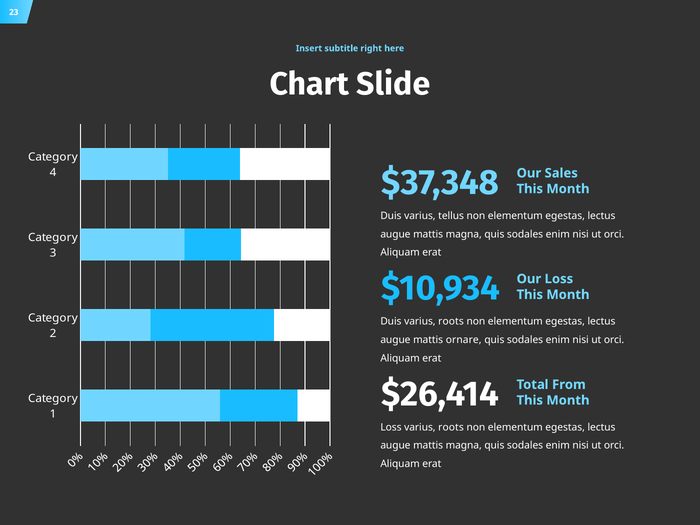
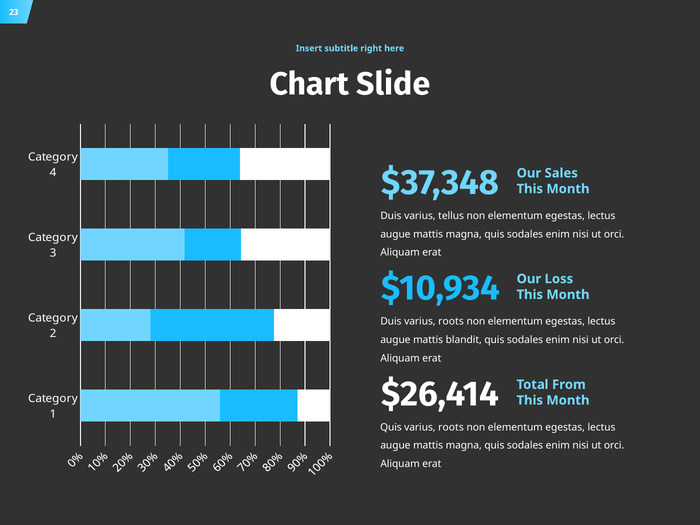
ornare: ornare -> blandit
Loss at (391, 427): Loss -> Quis
